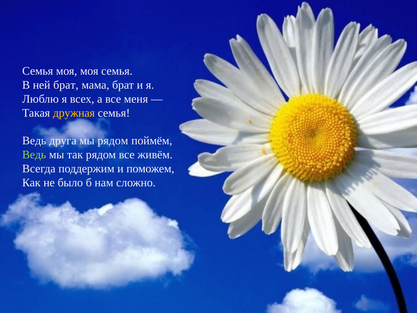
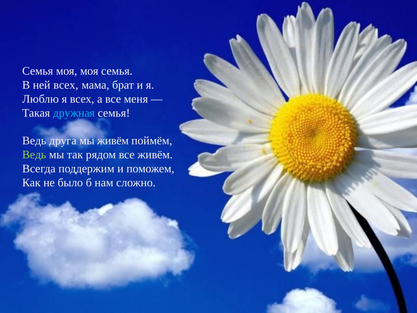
ней брат: брат -> всех
дружная colour: yellow -> light blue
мы рядом: рядом -> живём
